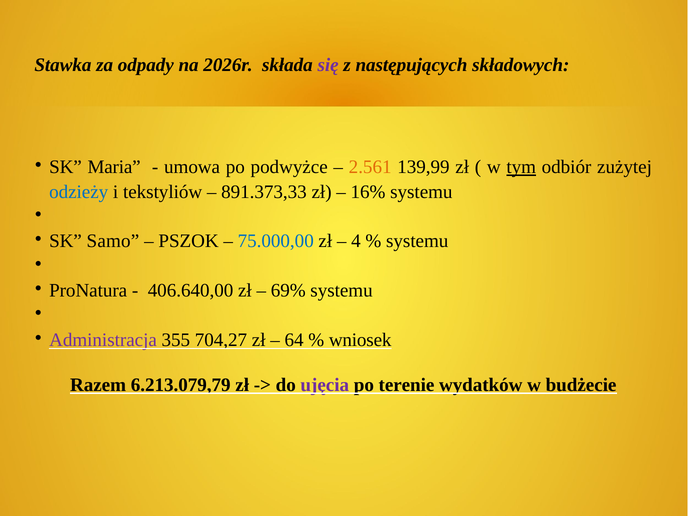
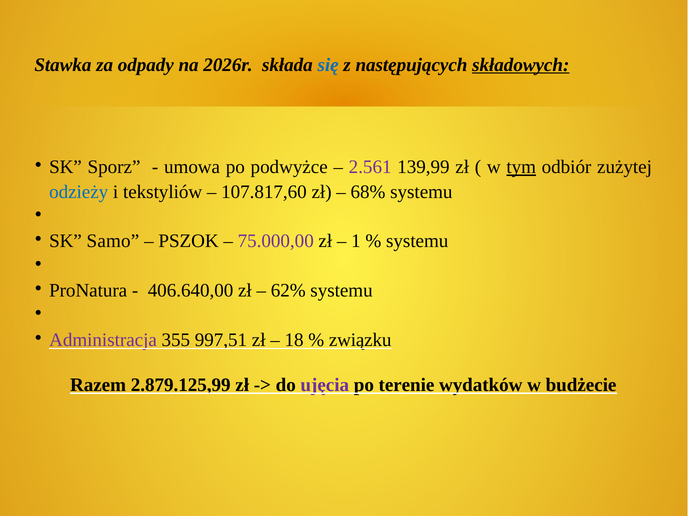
się colour: purple -> blue
składowych underline: none -> present
Maria: Maria -> Sporz
2.561 colour: orange -> purple
891.373,33: 891.373,33 -> 107.817,60
16%: 16% -> 68%
75.000,00 colour: blue -> purple
4: 4 -> 1
69%: 69% -> 62%
704,27: 704,27 -> 997,51
64: 64 -> 18
wniosek: wniosek -> związku
6.213.079,79: 6.213.079,79 -> 2.879.125,99
